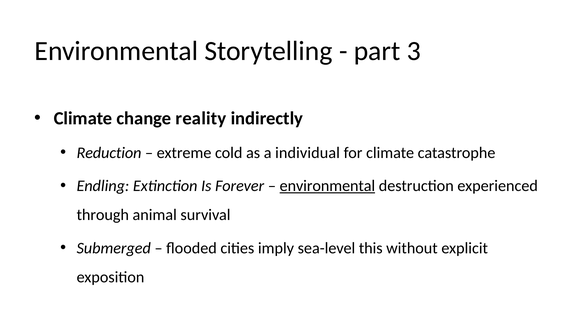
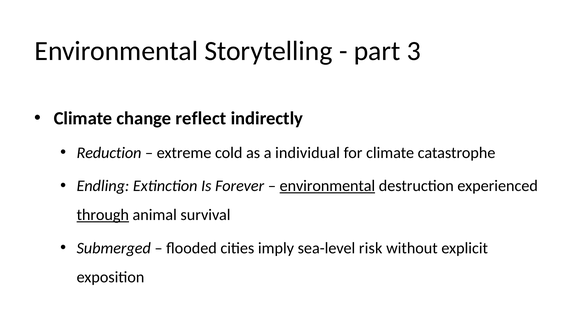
reality: reality -> reflect
through underline: none -> present
this: this -> risk
